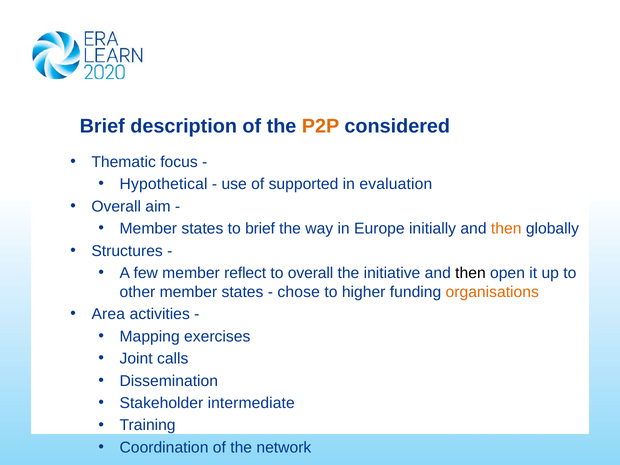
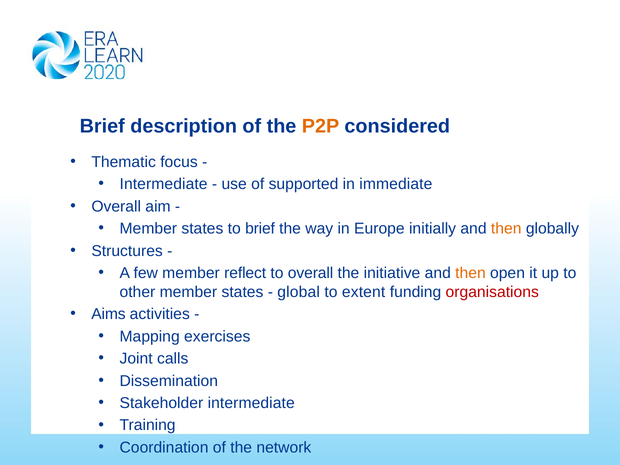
Hypothetical at (164, 184): Hypothetical -> Intermediate
evaluation: evaluation -> immediate
then at (470, 273) colour: black -> orange
chose: chose -> global
higher: higher -> extent
organisations colour: orange -> red
Area: Area -> Aims
